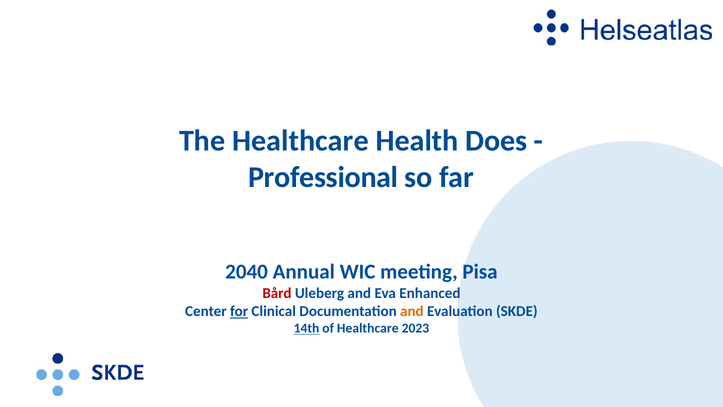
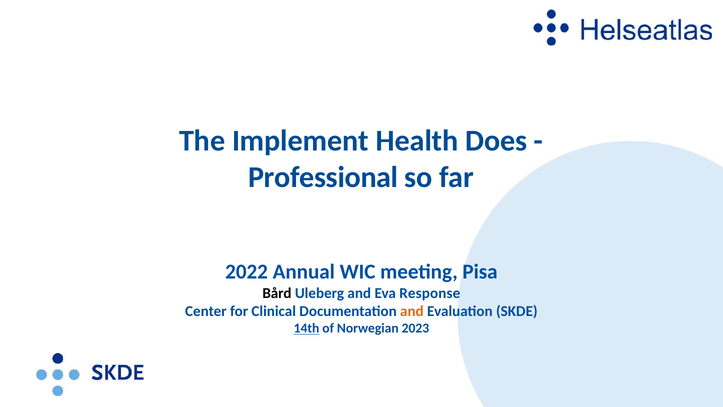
The Healthcare: Healthcare -> Implement
2040: 2040 -> 2022
Bård colour: red -> black
Enhanced: Enhanced -> Response
for underline: present -> none
of Healthcare: Healthcare -> Norwegian
